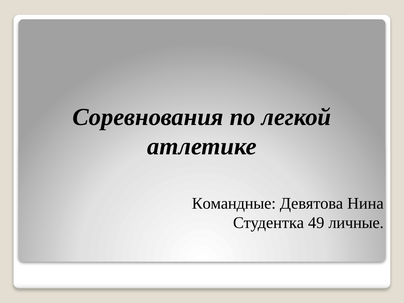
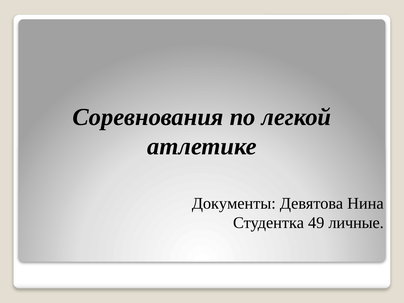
Командные: Командные -> Документы
